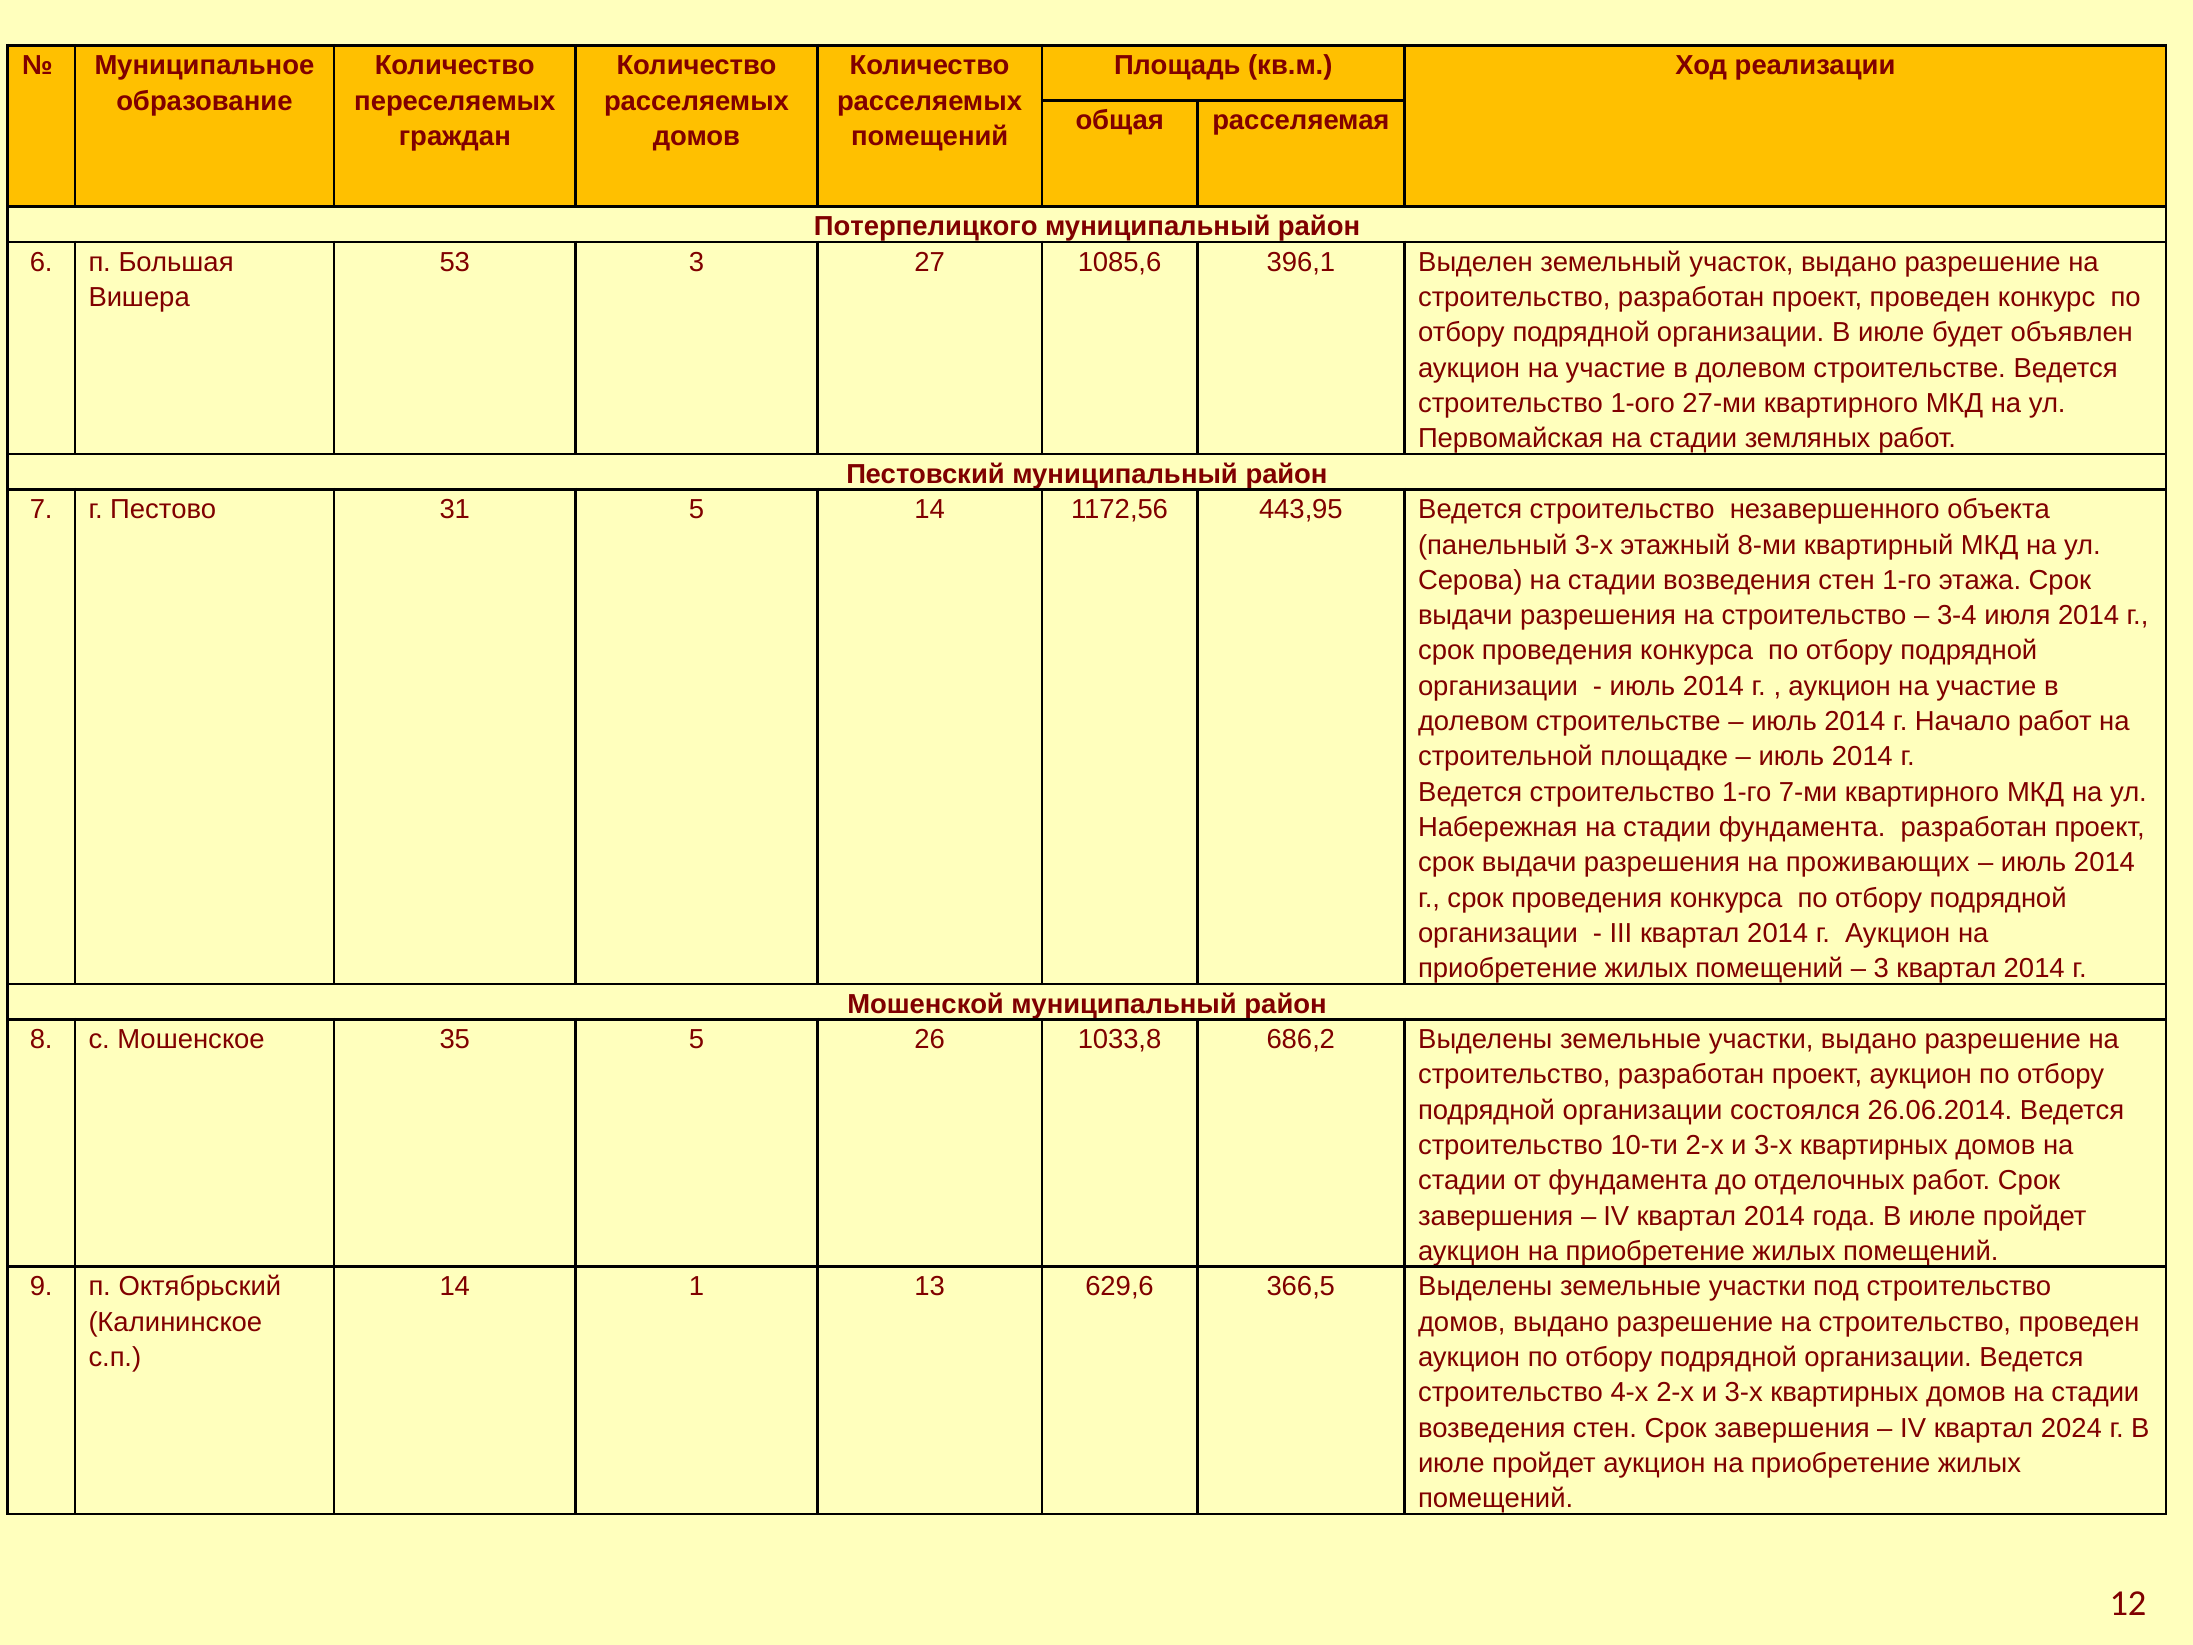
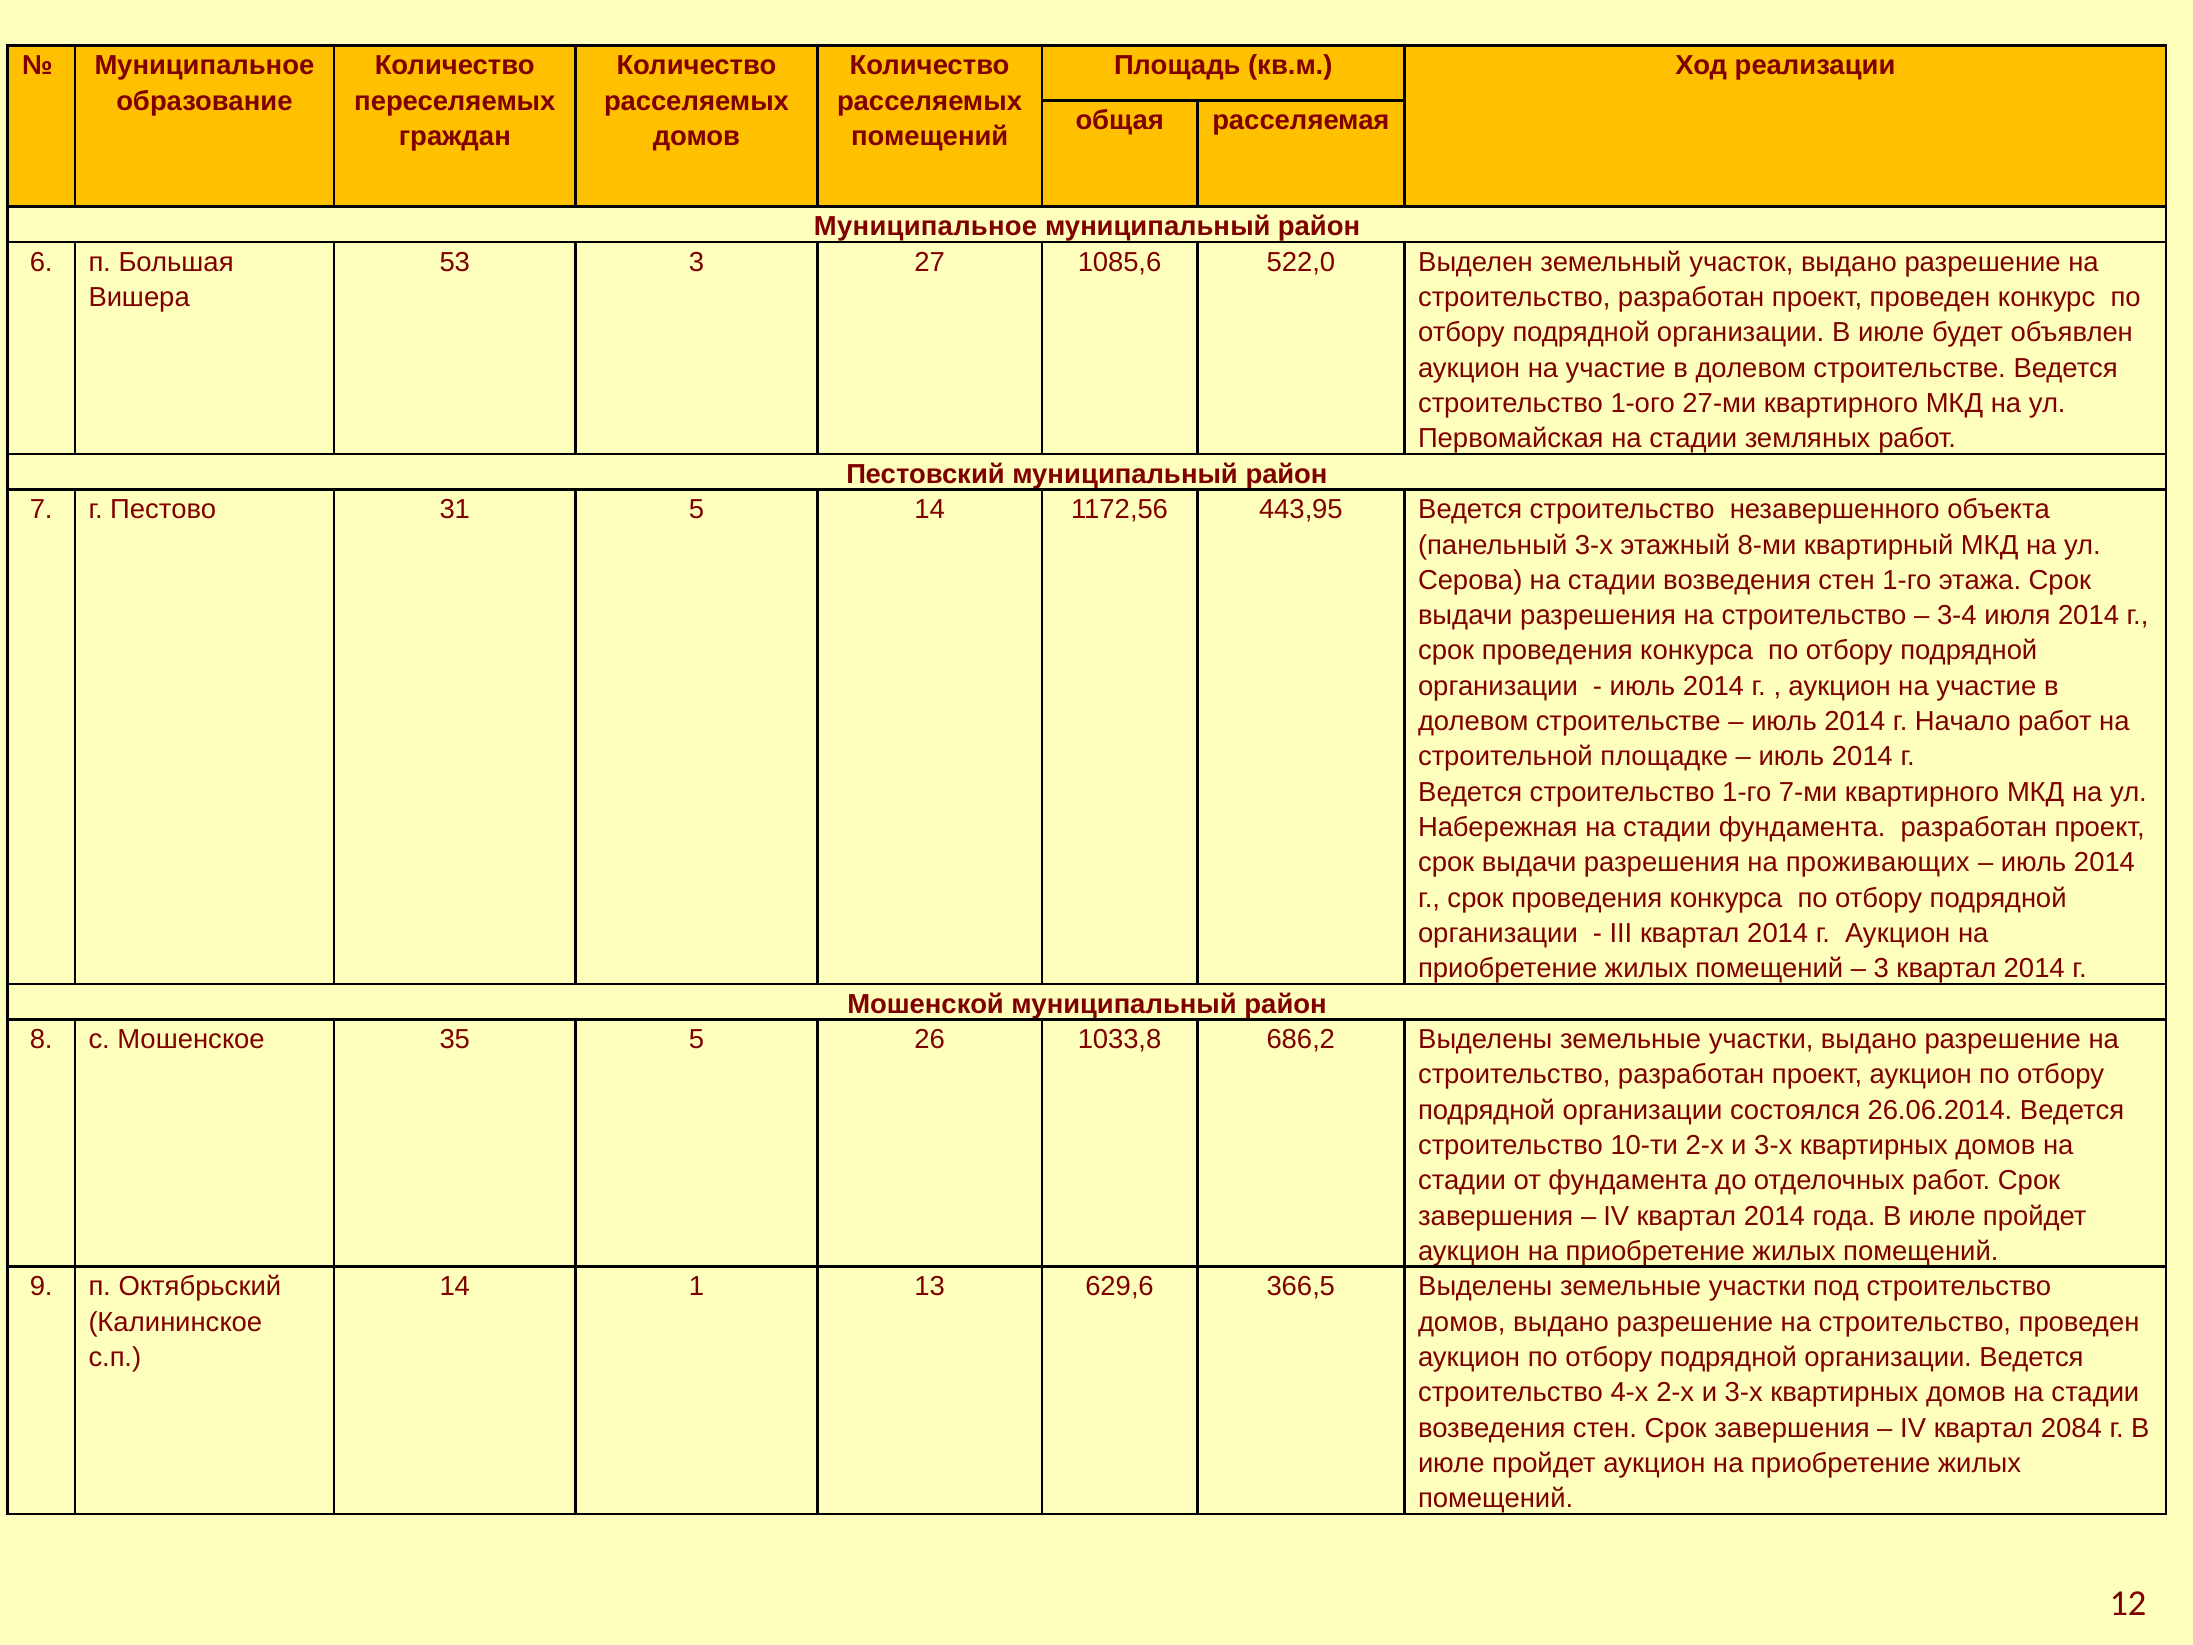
Потерпелицкого at (926, 227): Потерпелицкого -> Муниципальное
396,1: 396,1 -> 522,0
2024: 2024 -> 2084
